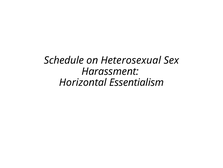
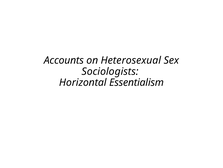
Schedule: Schedule -> Accounts
Harassment: Harassment -> Sociologists
